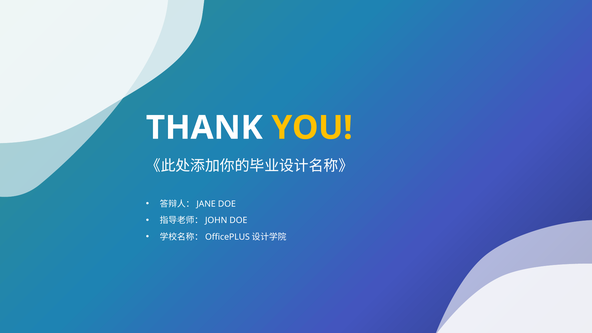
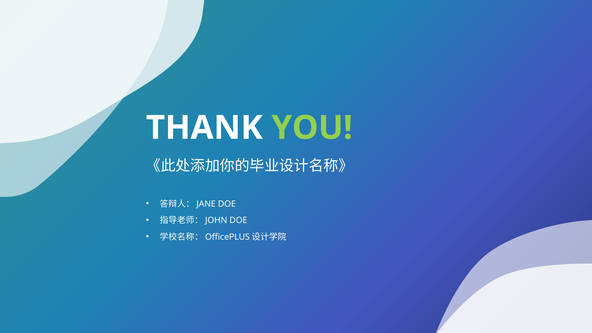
YOU colour: yellow -> light green
